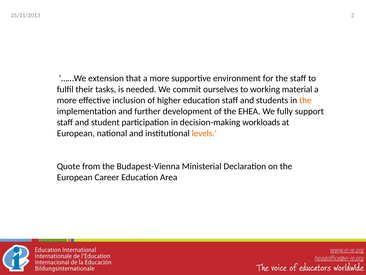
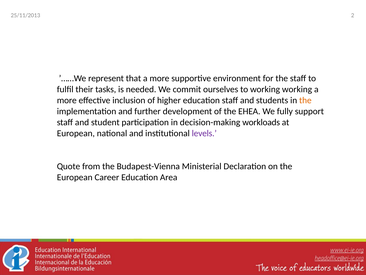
extension: extension -> represent
working material: material -> working
levels colour: orange -> purple
